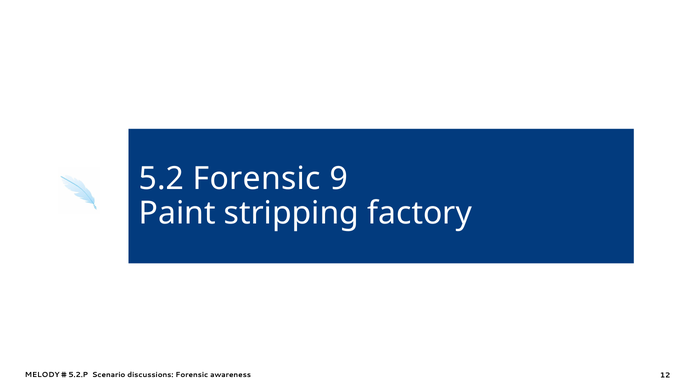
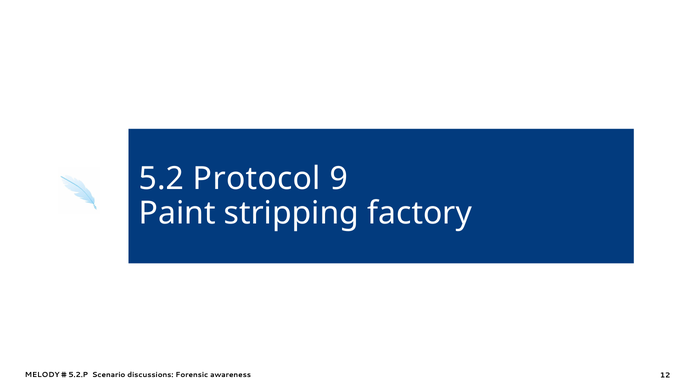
5.2 Forensic: Forensic -> Protocol
